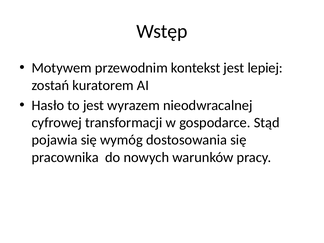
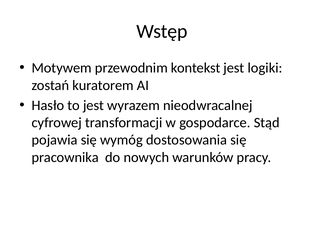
lepiej: lepiej -> logiki
